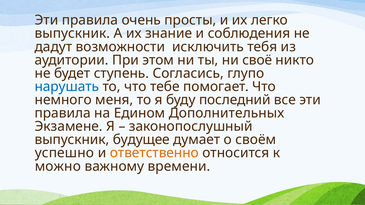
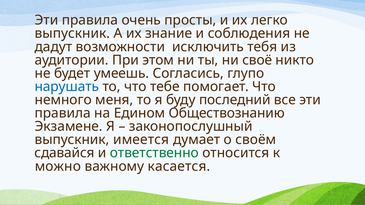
ступень: ступень -> умеешь
Дополнительных: Дополнительных -> Обществознанию
будущее: будущее -> имеется
успешно: успешно -> сдавайся
ответственно colour: orange -> green
времени: времени -> касается
